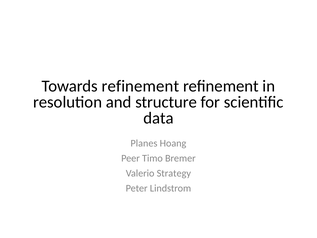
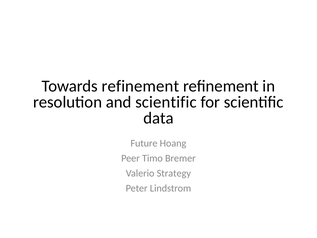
and structure: structure -> scientific
Planes: Planes -> Future
